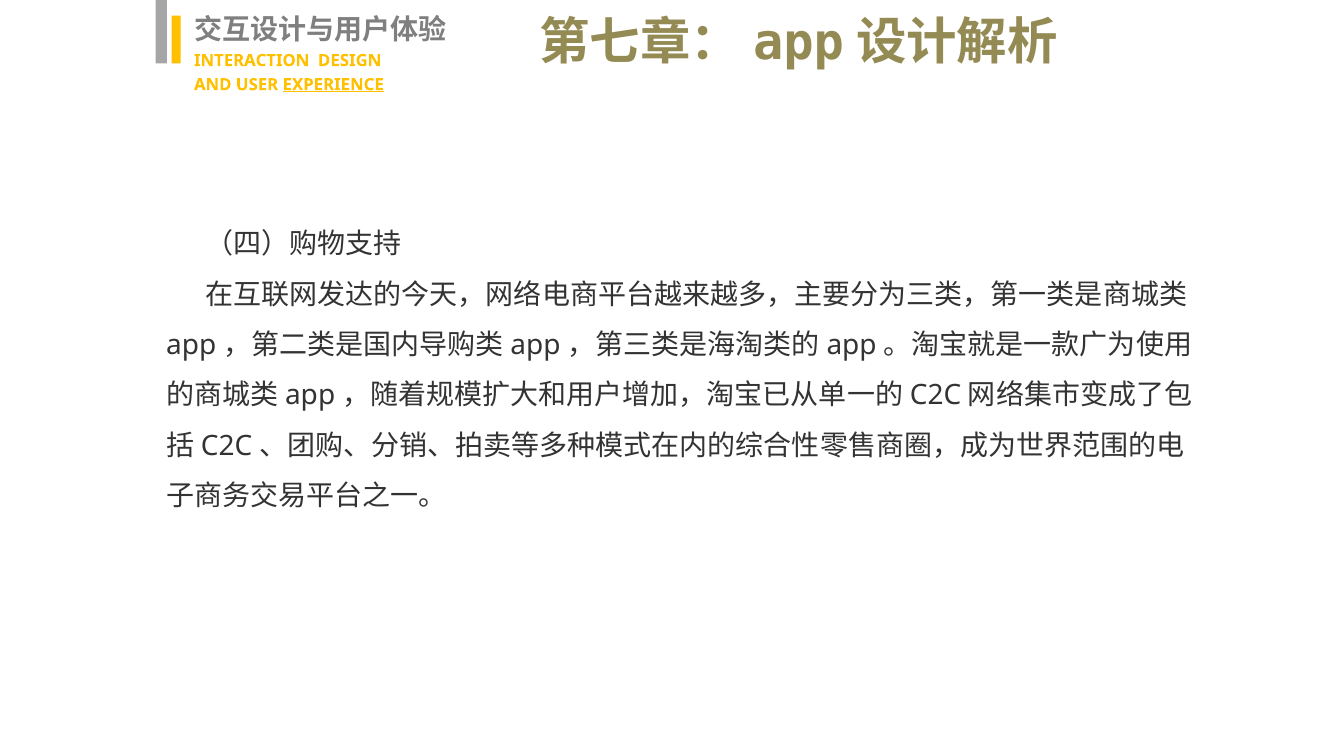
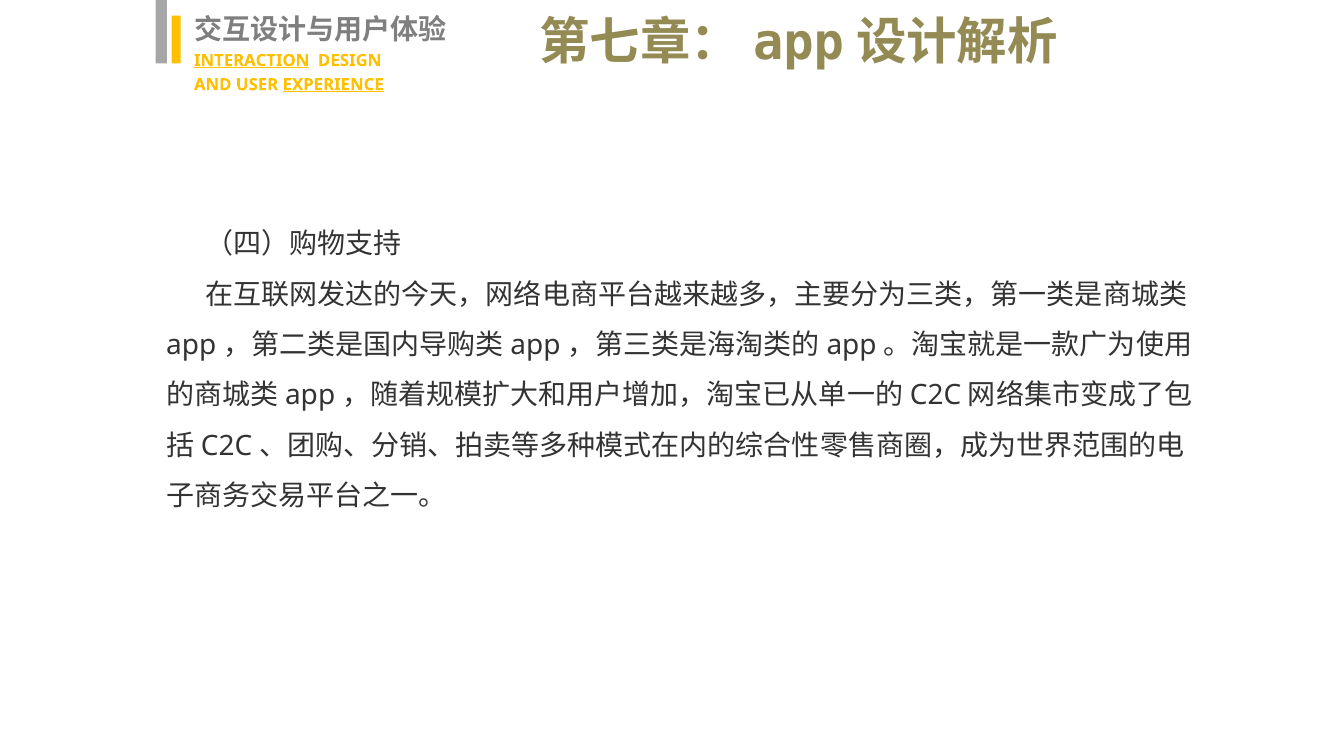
INTERACTION underline: none -> present
